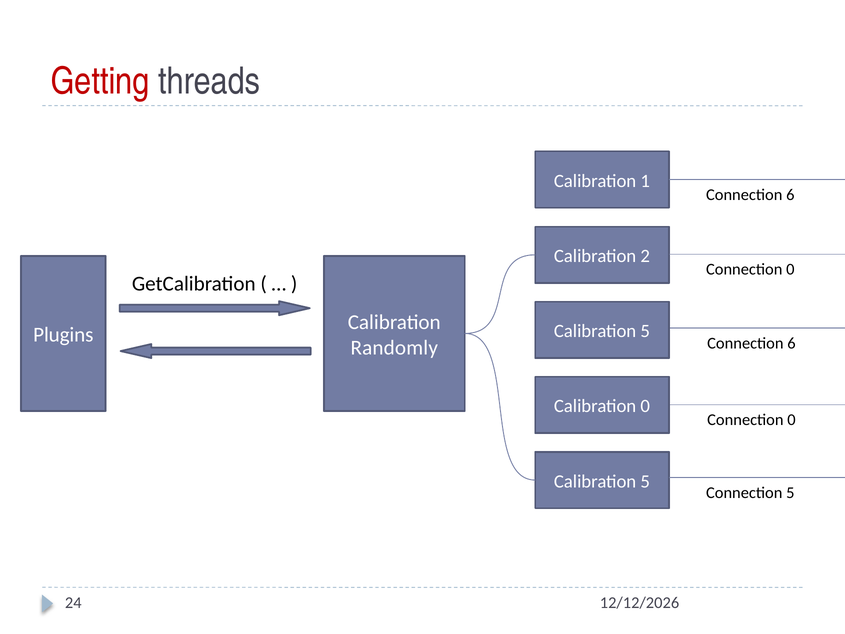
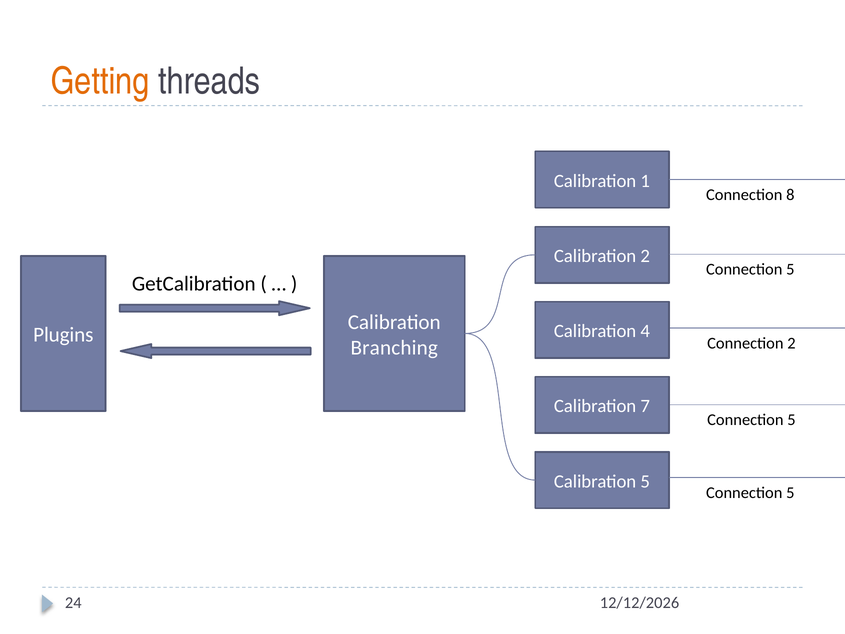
Getting colour: red -> orange
6 at (790, 195): 6 -> 8
0 at (790, 269): 0 -> 5
5 at (645, 331): 5 -> 4
6 at (791, 343): 6 -> 2
Randomly: Randomly -> Branching
Calibration 0: 0 -> 7
0 at (791, 420): 0 -> 5
